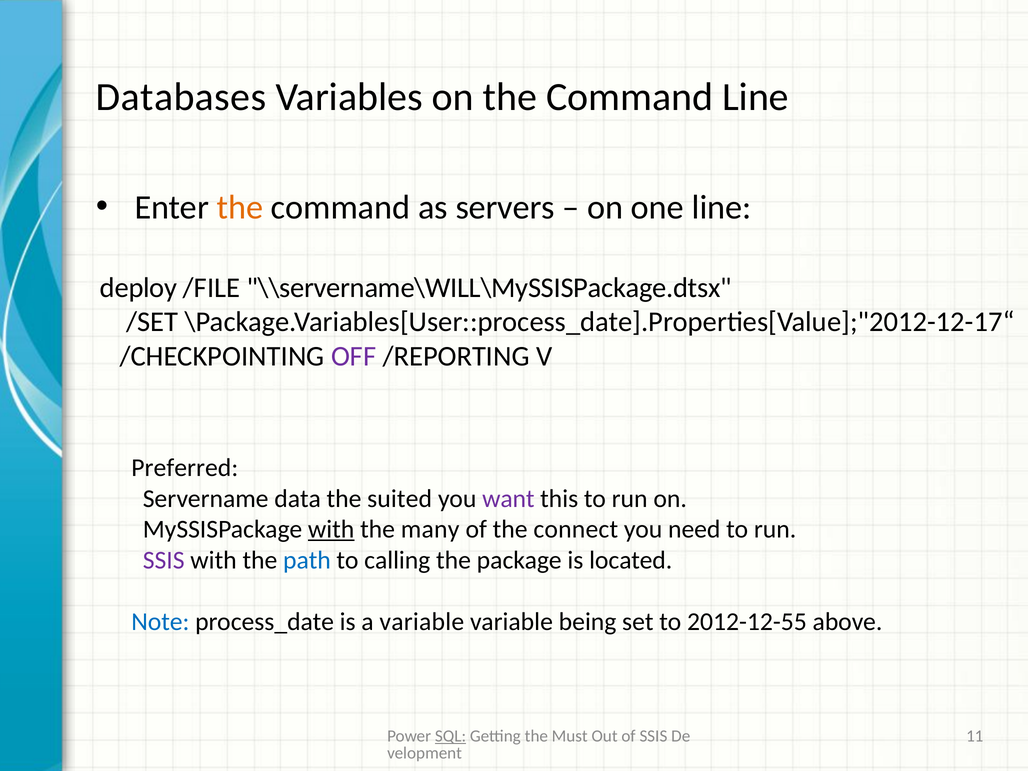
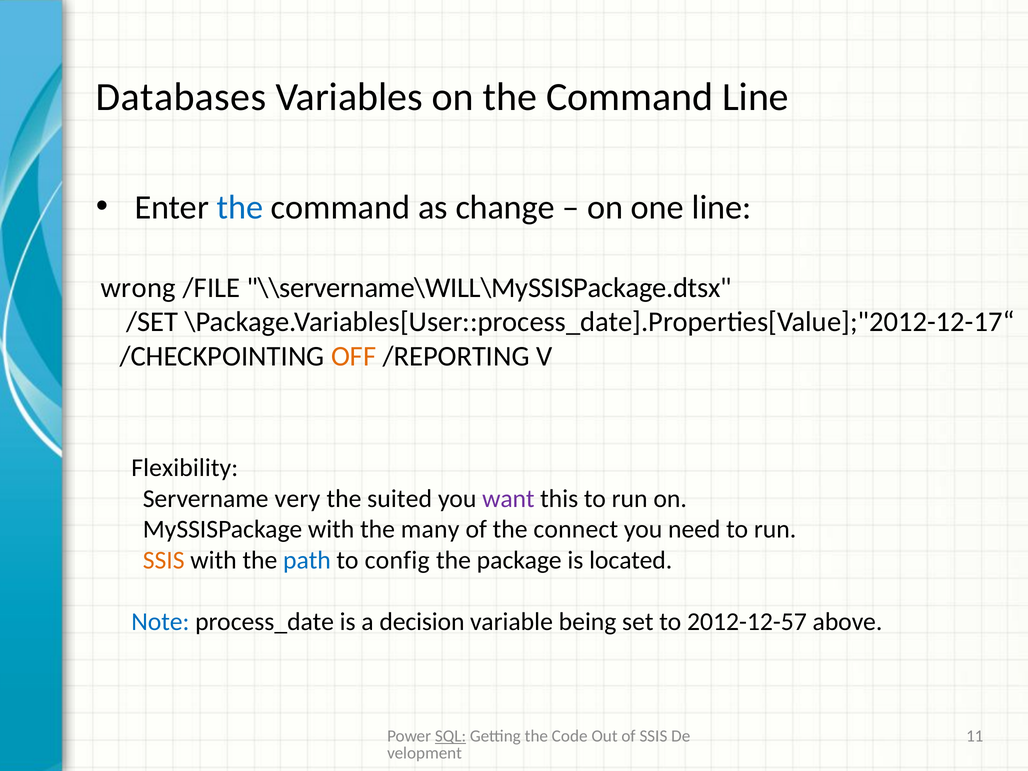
the at (240, 208) colour: orange -> blue
servers: servers -> change
deploy: deploy -> wrong
OFF colour: purple -> orange
Preferred: Preferred -> Flexibility
data: data -> very
with at (331, 529) underline: present -> none
SSIS at (164, 560) colour: purple -> orange
calling: calling -> config
a variable: variable -> decision
2012-12-55: 2012-12-55 -> 2012-12-57
Must: Must -> Code
